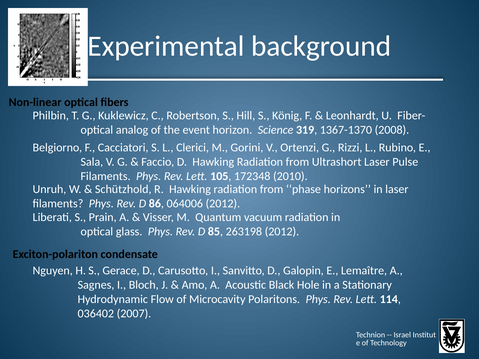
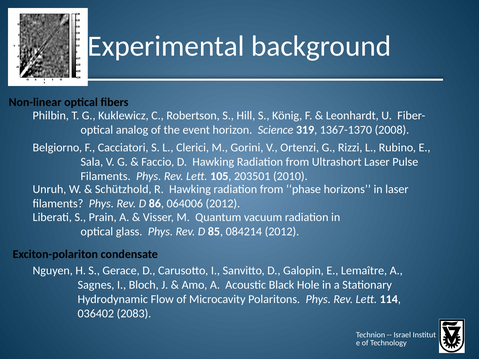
172348: 172348 -> 203501
263198: 263198 -> 084214
2007: 2007 -> 2083
